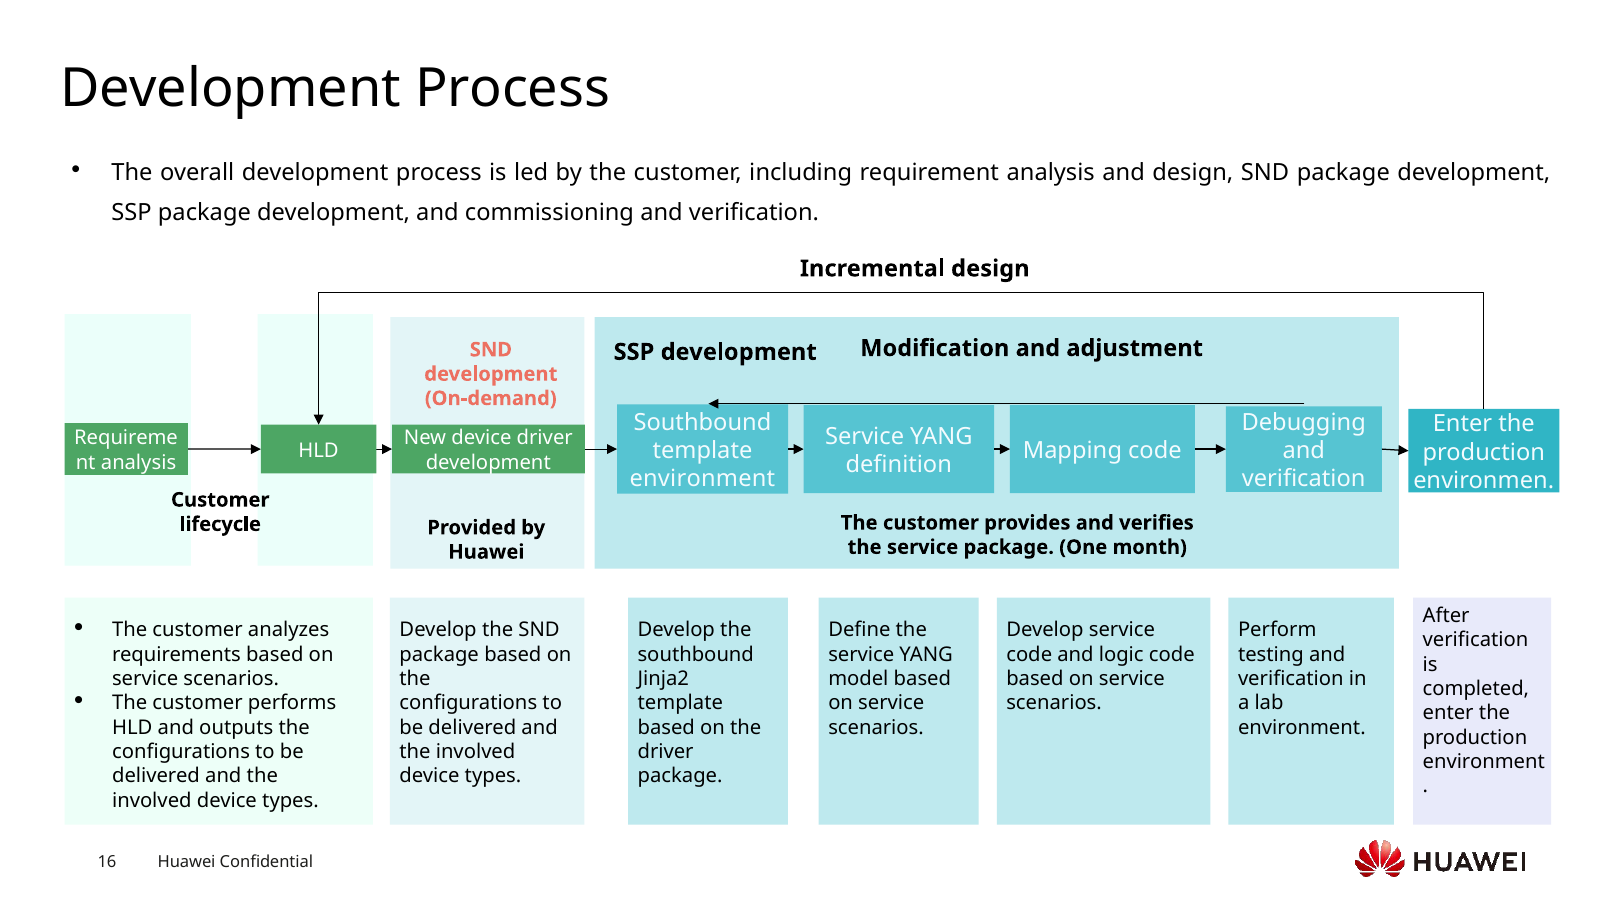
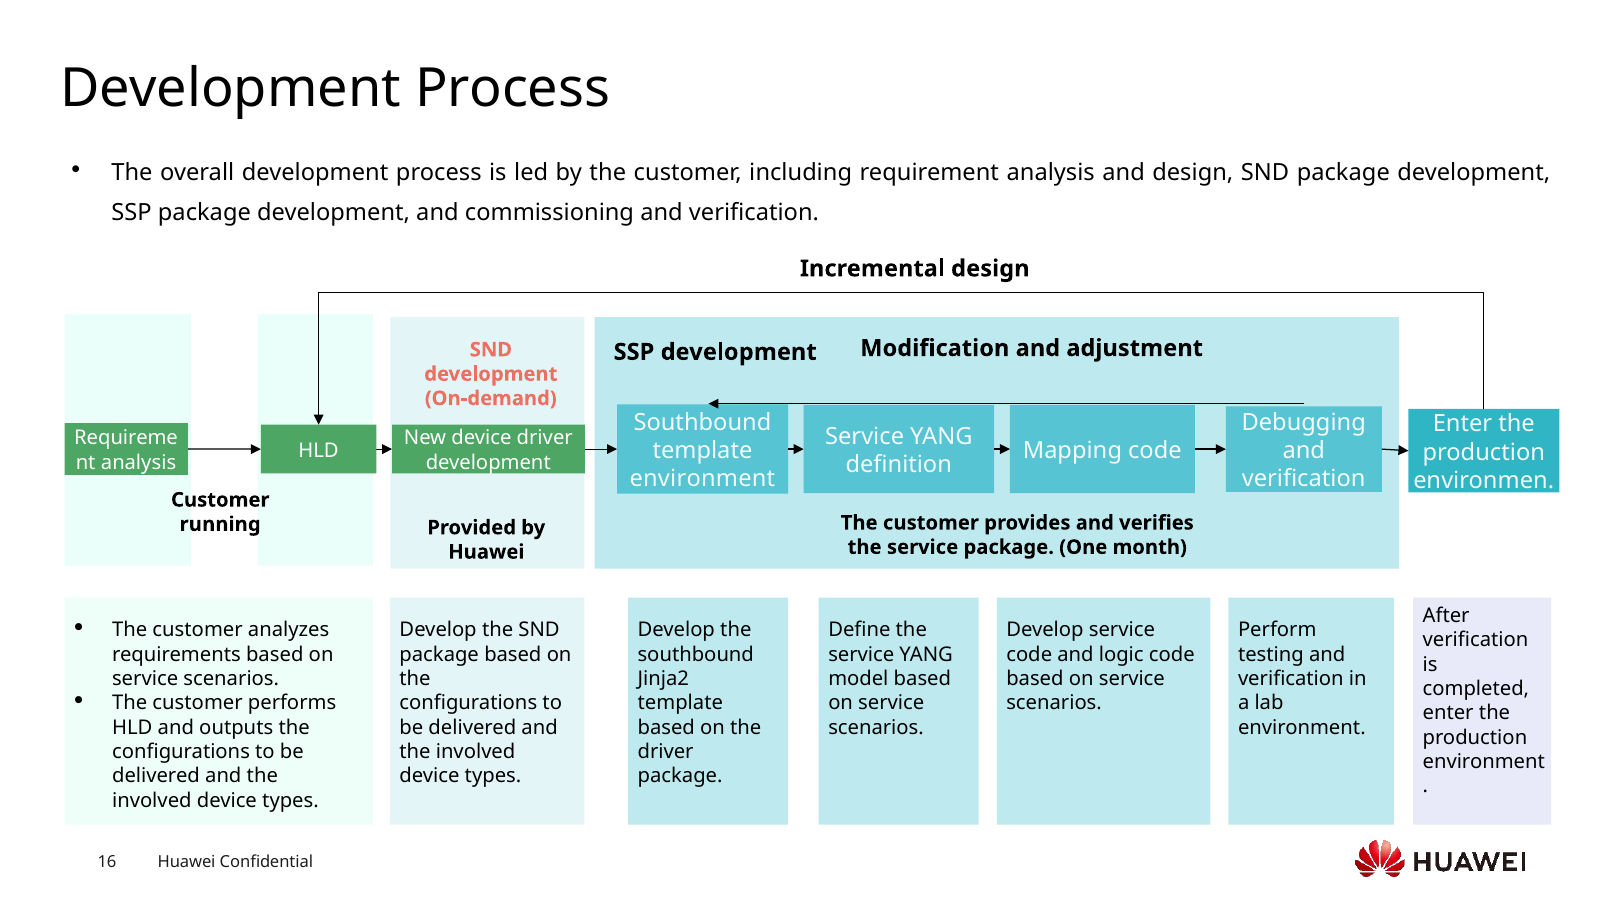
lifecycle: lifecycle -> running
